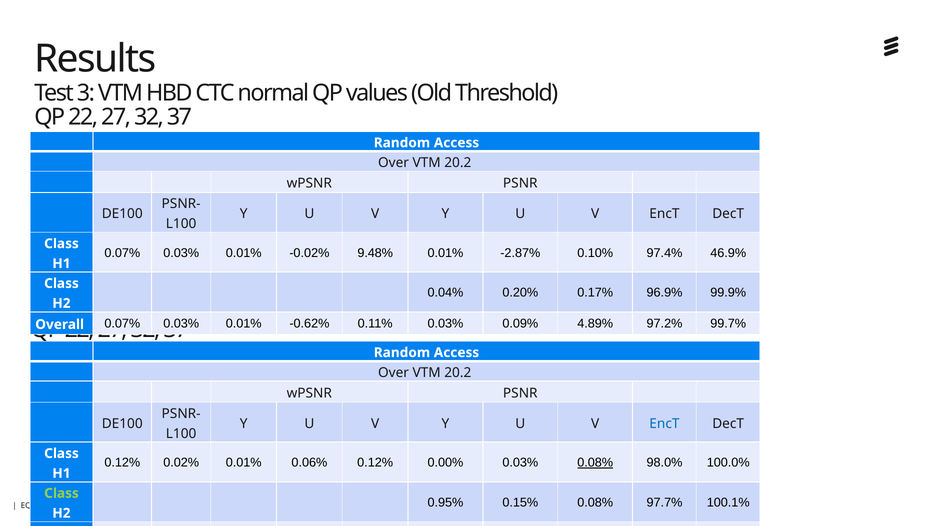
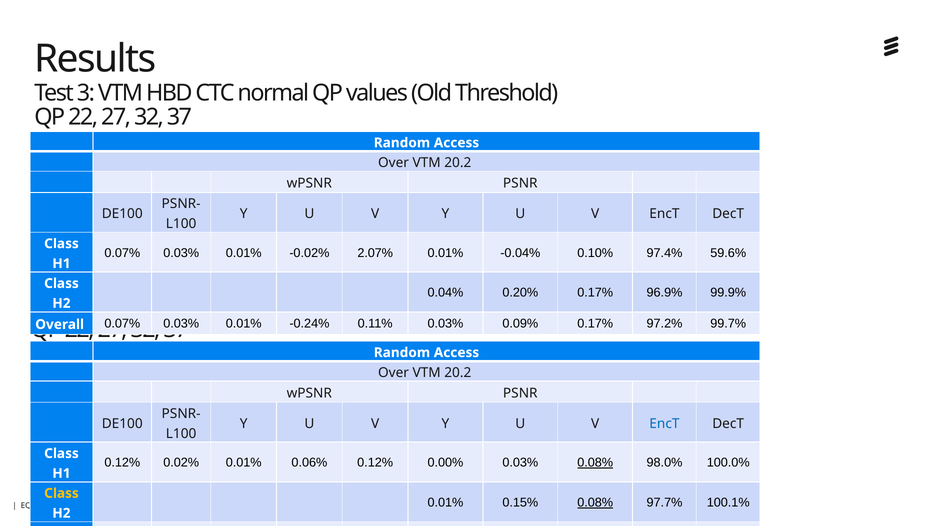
9.48%: 9.48% -> 2.07%
-2.87%: -2.87% -> -0.04%
46.9%: 46.9% -> 59.6%
-0.62%: -0.62% -> -0.24%
4.89% at (595, 324): 4.89% -> 0.17%
Class at (61, 493) colour: light green -> yellow
0.95% at (445, 502): 0.95% -> 0.01%
0.08% at (595, 502) underline: none -> present
